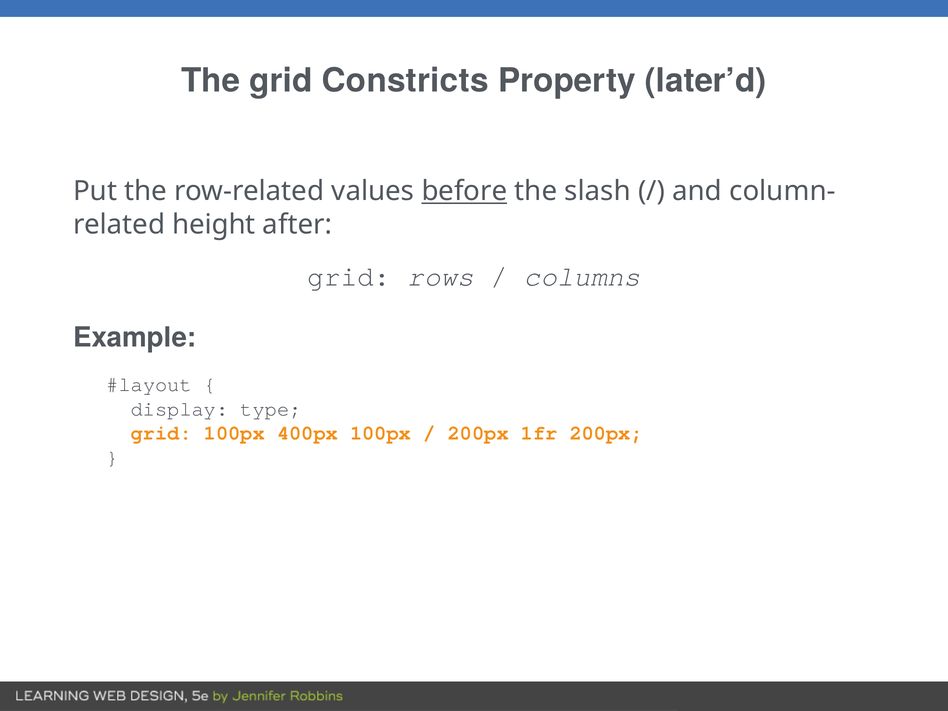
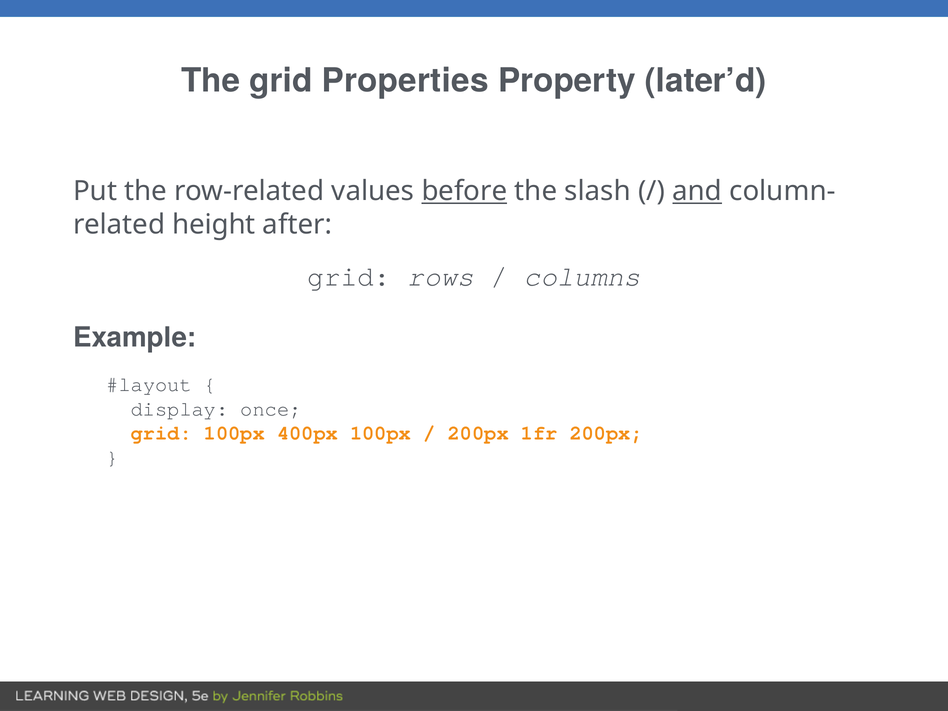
Constricts: Constricts -> Properties
and underline: none -> present
type: type -> once
